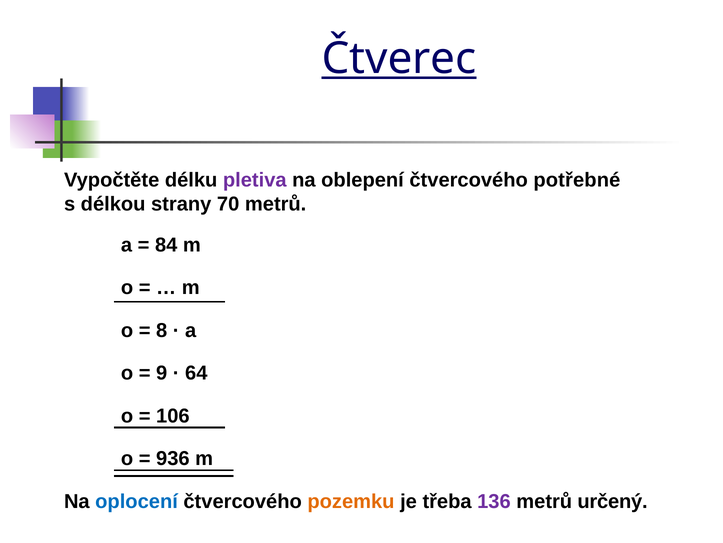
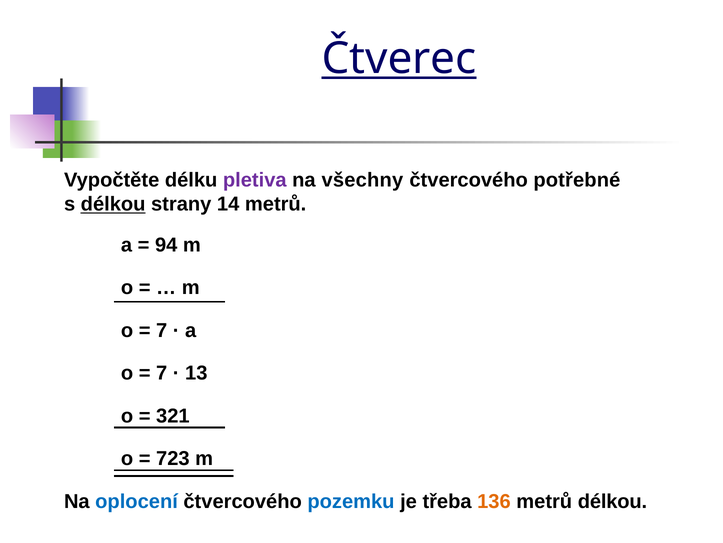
oblepení: oblepení -> všechny
délkou at (113, 204) underline: none -> present
70: 70 -> 14
84: 84 -> 94
8 at (162, 330): 8 -> 7
9 at (162, 373): 9 -> 7
64: 64 -> 13
106: 106 -> 321
936: 936 -> 723
pozemku colour: orange -> blue
136 colour: purple -> orange
metrů určený: určený -> délkou
